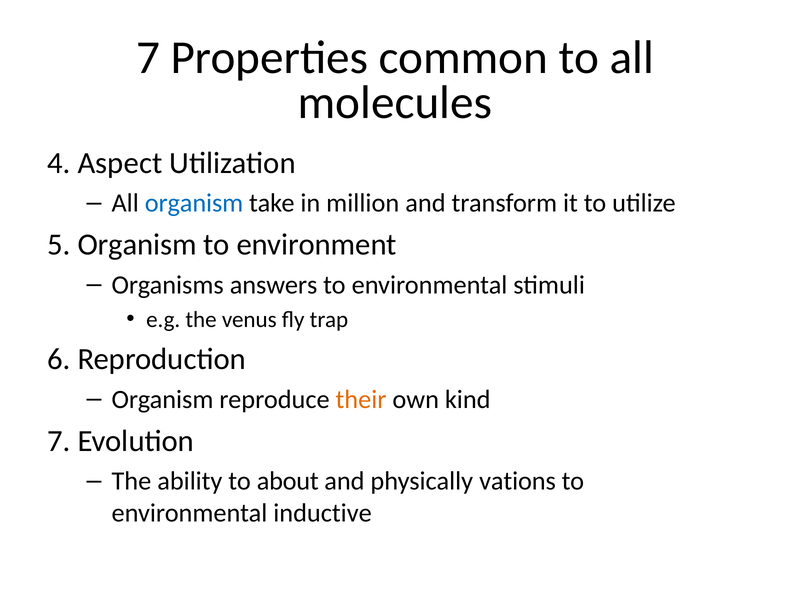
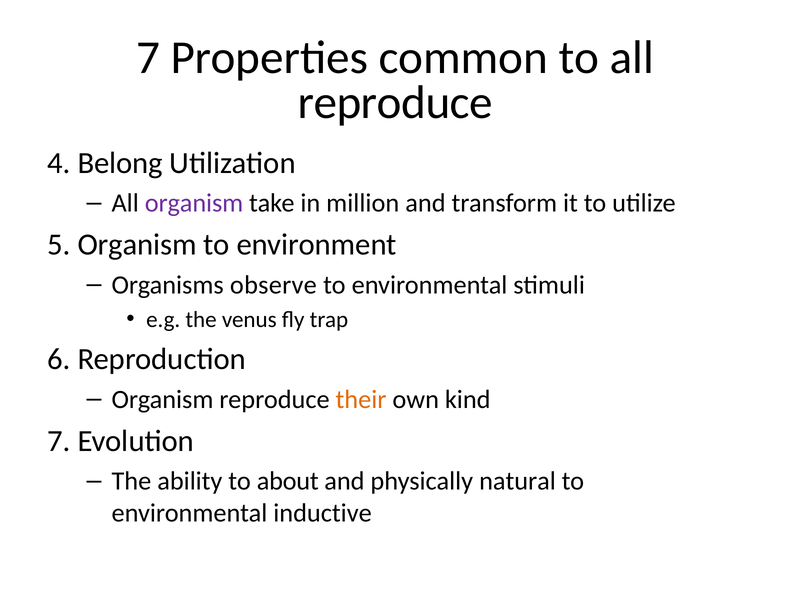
molecules at (395, 103): molecules -> reproduce
Aspect: Aspect -> Belong
organism at (194, 203) colour: blue -> purple
answers: answers -> observe
vations: vations -> natural
